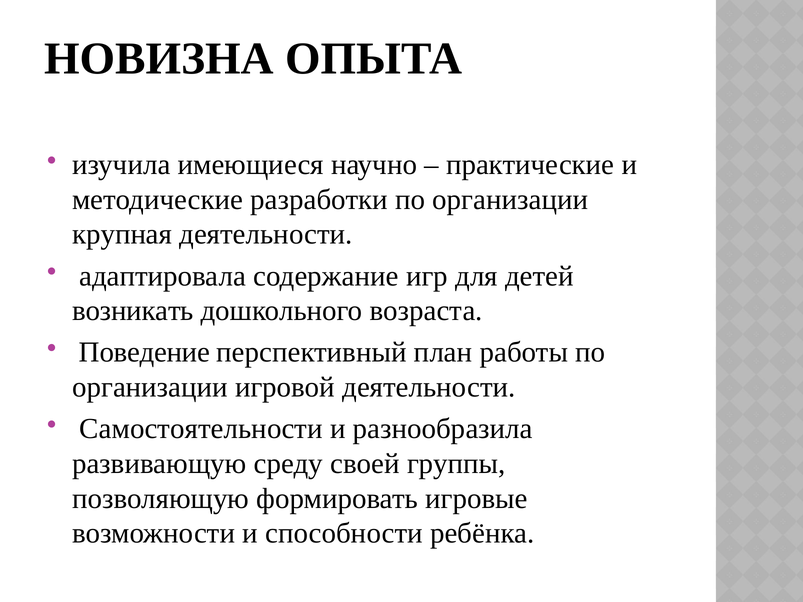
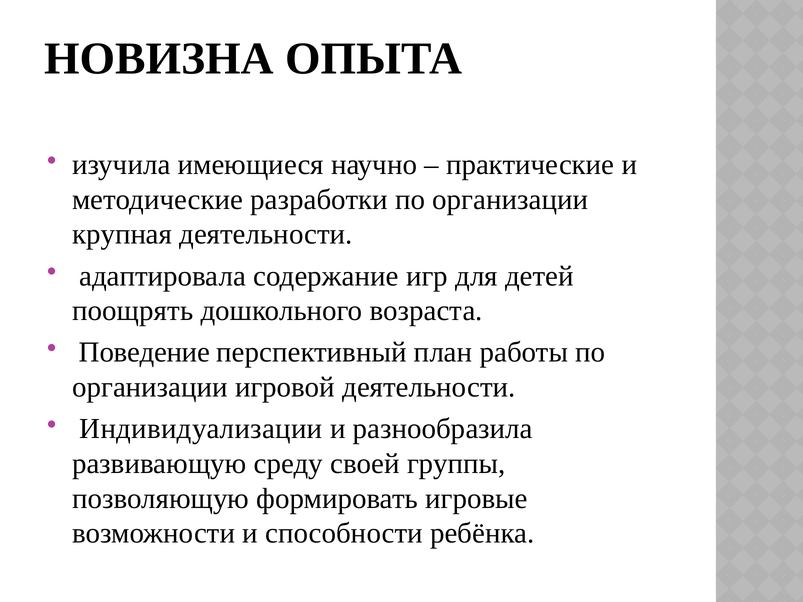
возникать: возникать -> поощрять
Самостоятельности: Самостоятельности -> Индивидуализации
